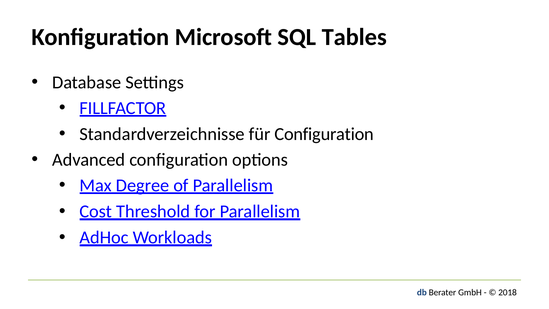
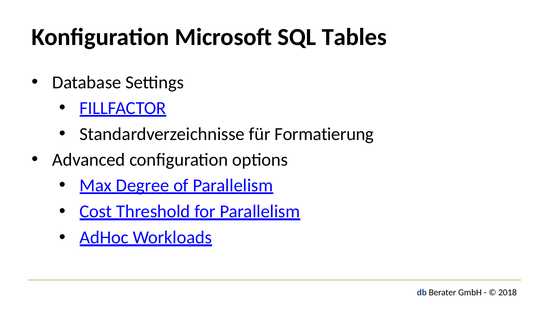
für Configuration: Configuration -> Formatierung
